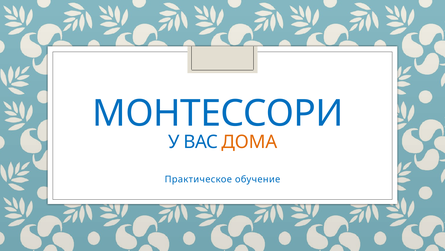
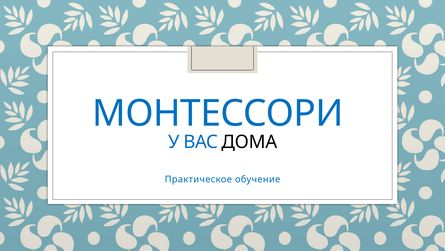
ДОМА colour: orange -> black
